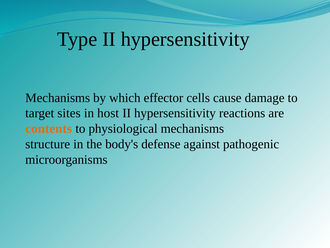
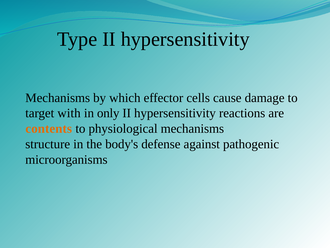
sites: sites -> with
host: host -> only
